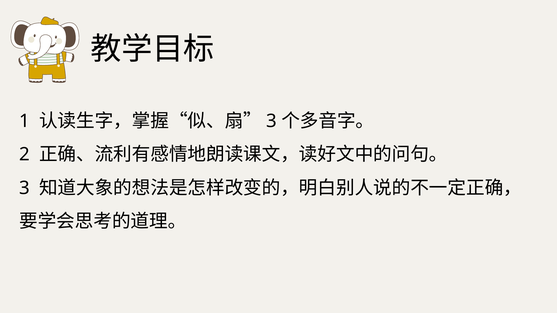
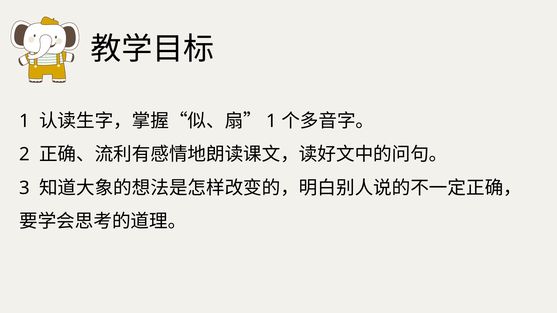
3 at (272, 121): 3 -> 1
